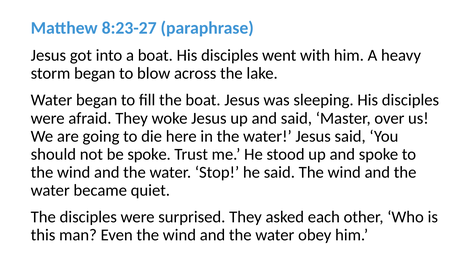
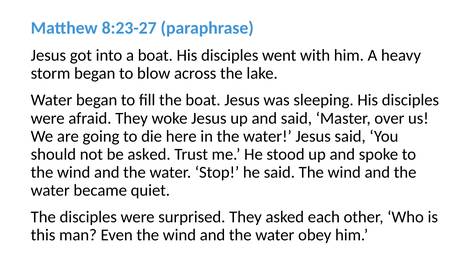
be spoke: spoke -> asked
